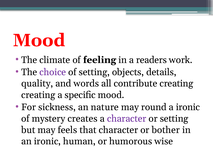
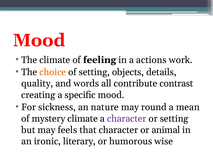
readers: readers -> actions
choice colour: purple -> orange
contribute creating: creating -> contrast
a ironic: ironic -> mean
mystery creates: creates -> climate
bother: bother -> animal
human: human -> literary
